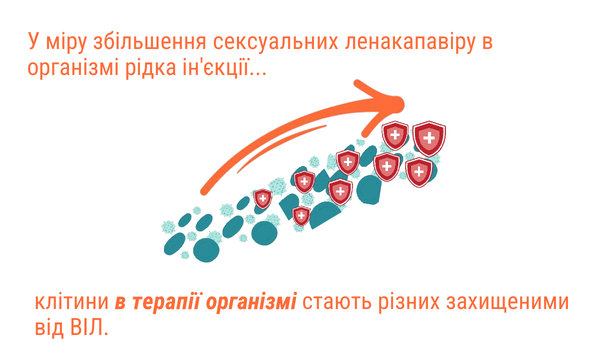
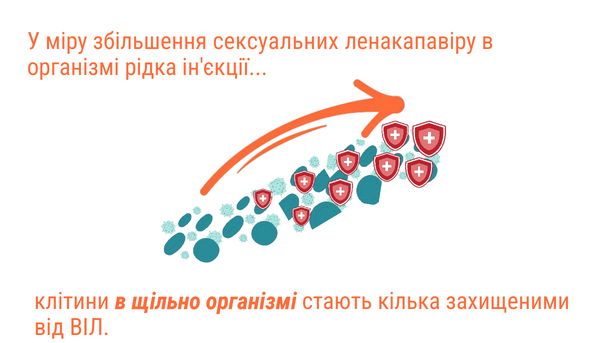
терапії: терапії -> щільно
різних: різних -> кілька
